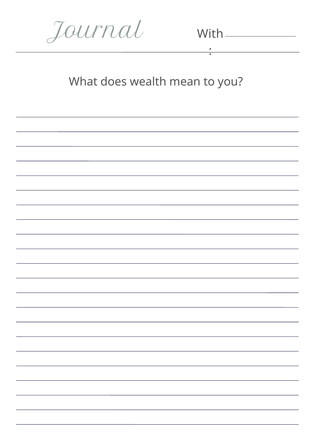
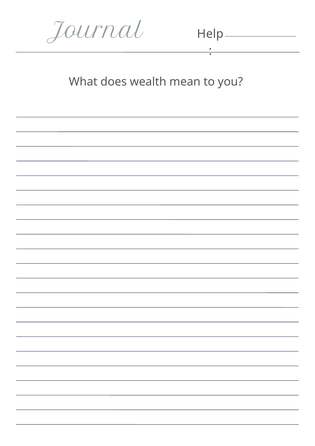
With: With -> Help
